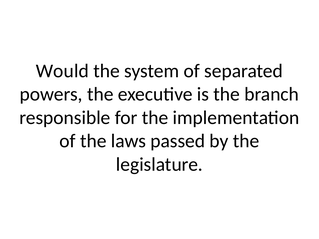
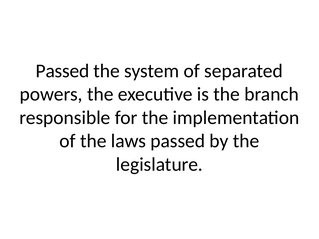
Would at (62, 71): Would -> Passed
